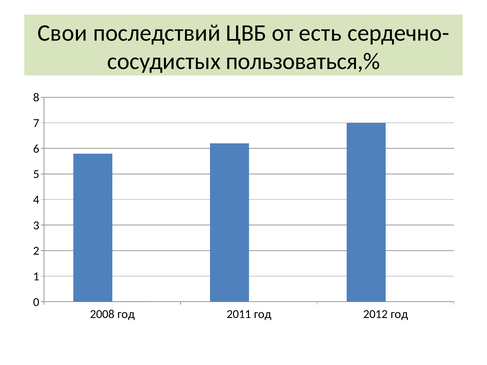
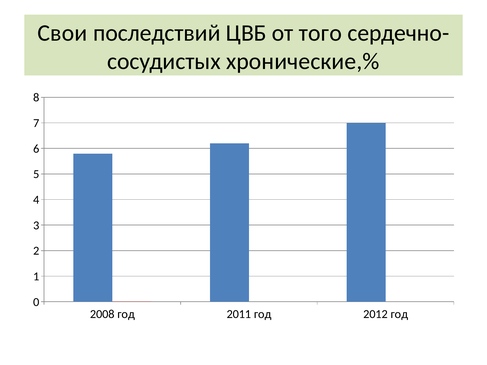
есть: есть -> того
пользоваться,%: пользоваться,% -> хронические,%
